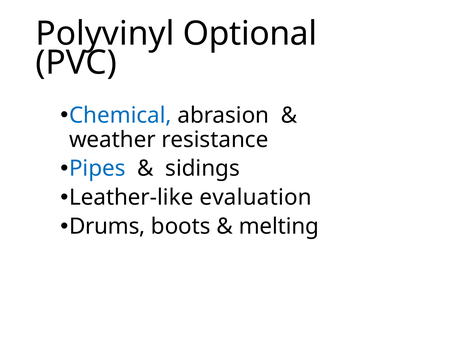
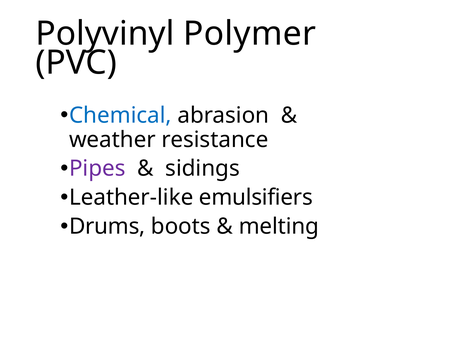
Optional: Optional -> Polymer
Pipes colour: blue -> purple
evaluation: evaluation -> emulsifiers
